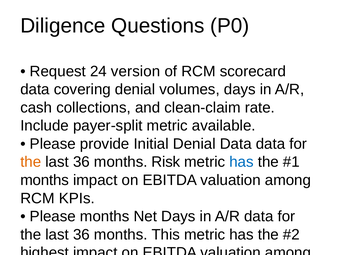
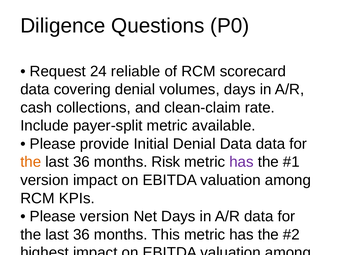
version: version -> reliable
has at (241, 162) colour: blue -> purple
months at (45, 180): months -> version
Please months: months -> version
